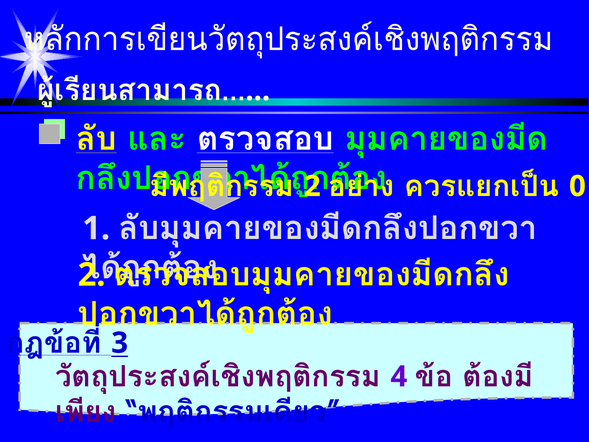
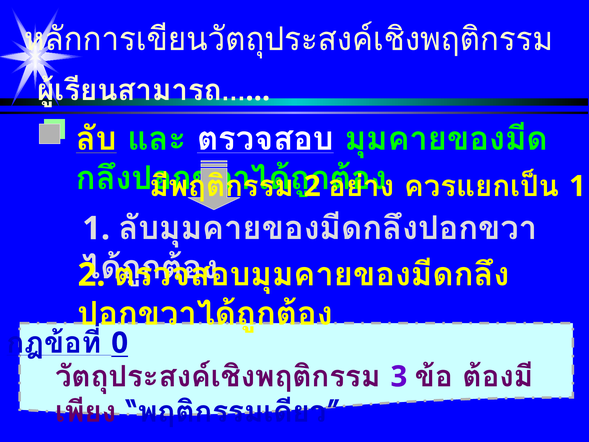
0 at (577, 186): 0 -> 1
3: 3 -> 0
4: 4 -> 3
